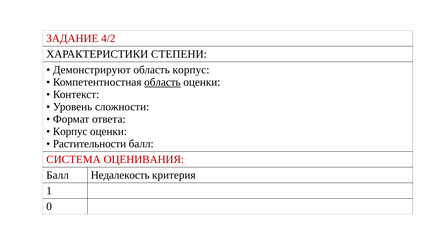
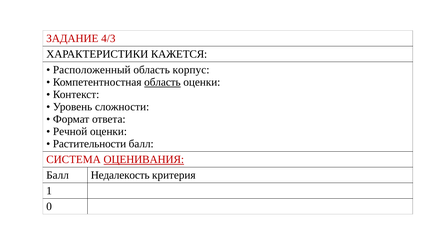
4/2: 4/2 -> 4/3
СТЕПЕНИ: СТЕПЕНИ -> КАЖЕТСЯ
Демонстрируют: Демонстрируют -> Расположенный
Корпус at (70, 131): Корпус -> Речной
ОЦЕНИВАНИЯ underline: none -> present
